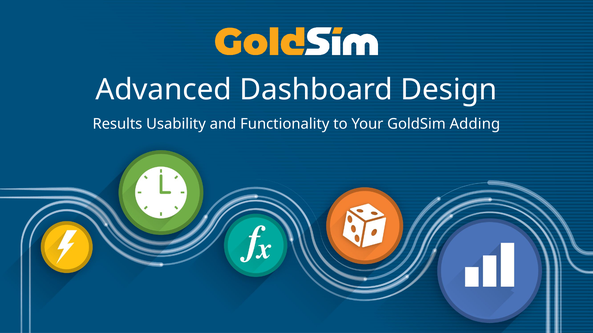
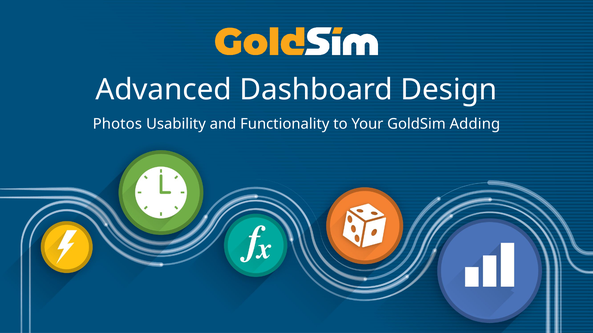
Results: Results -> Photos
